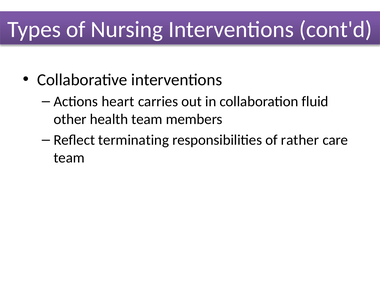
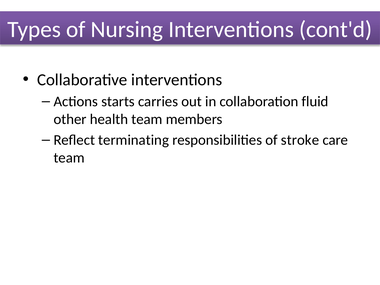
heart: heart -> starts
rather: rather -> stroke
